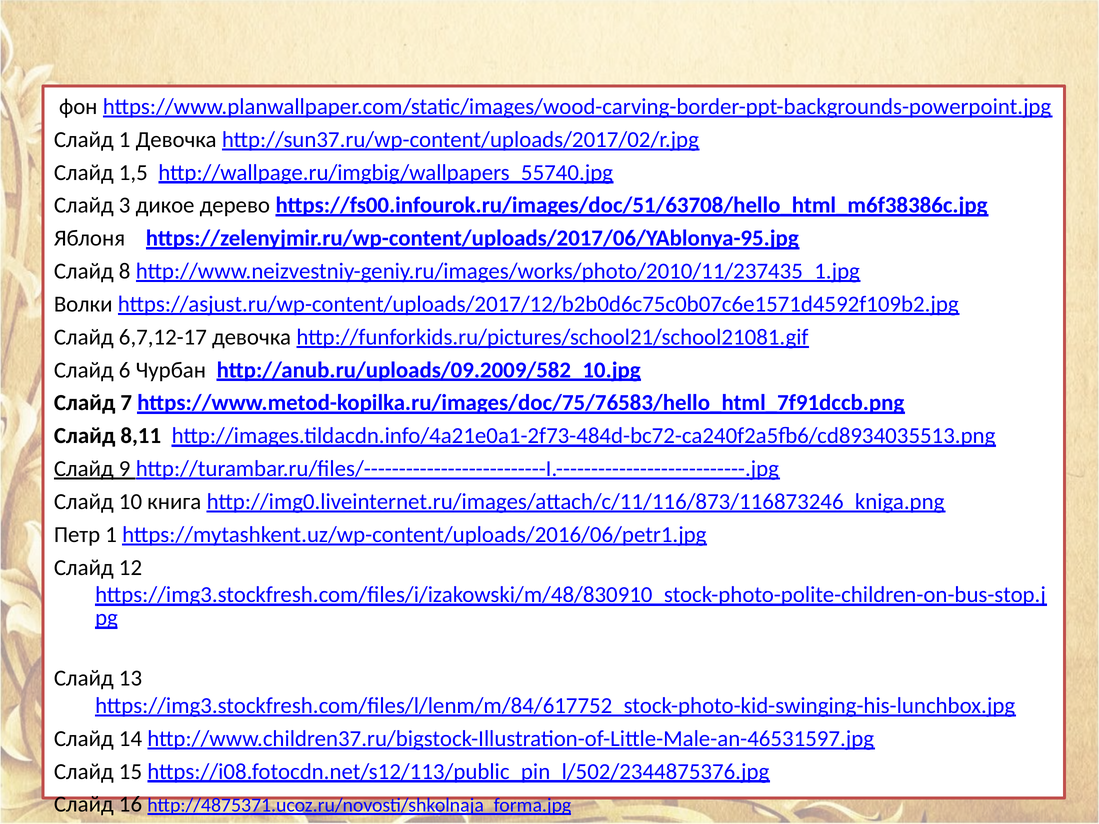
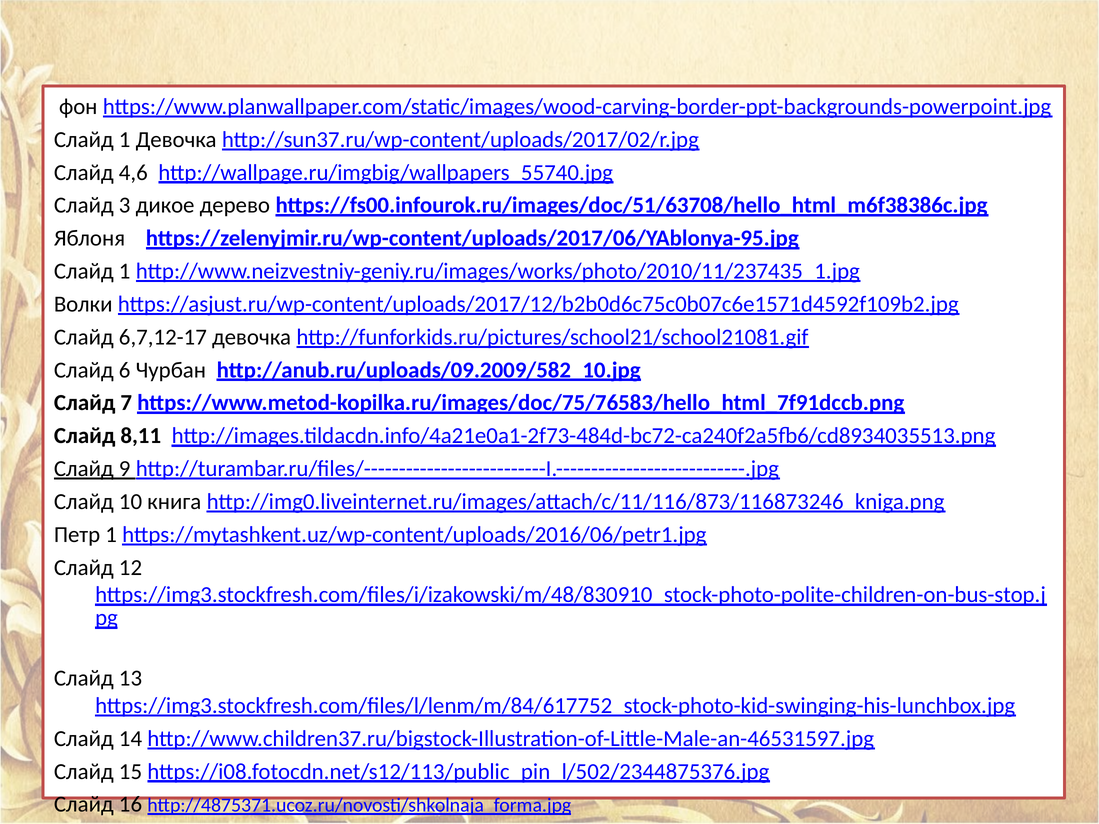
1,5: 1,5 -> 4,6
8 at (125, 271): 8 -> 1
